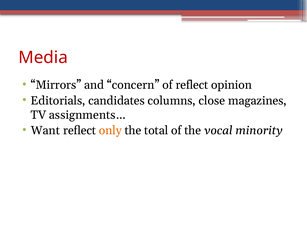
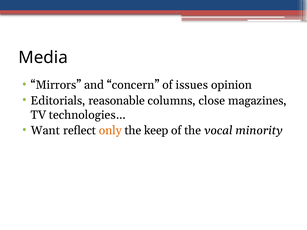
Media colour: red -> black
of reflect: reflect -> issues
candidates: candidates -> reasonable
assignments…: assignments… -> technologies…
total: total -> keep
